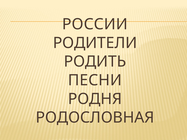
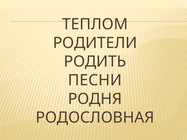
РОССИИ: РОССИИ -> ТЕПЛОМ
